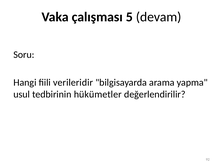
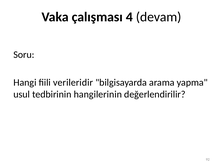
5: 5 -> 4
hükümetler: hükümetler -> hangilerinin
